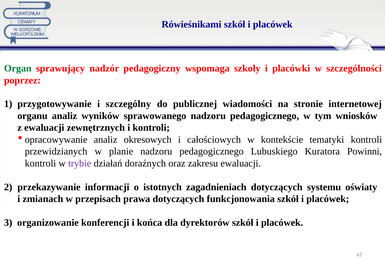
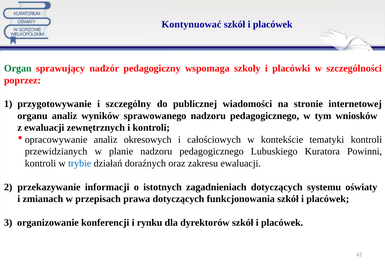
Rówieśnikami: Rówieśnikami -> Kontynuować
trybie colour: purple -> blue
końca: końca -> rynku
